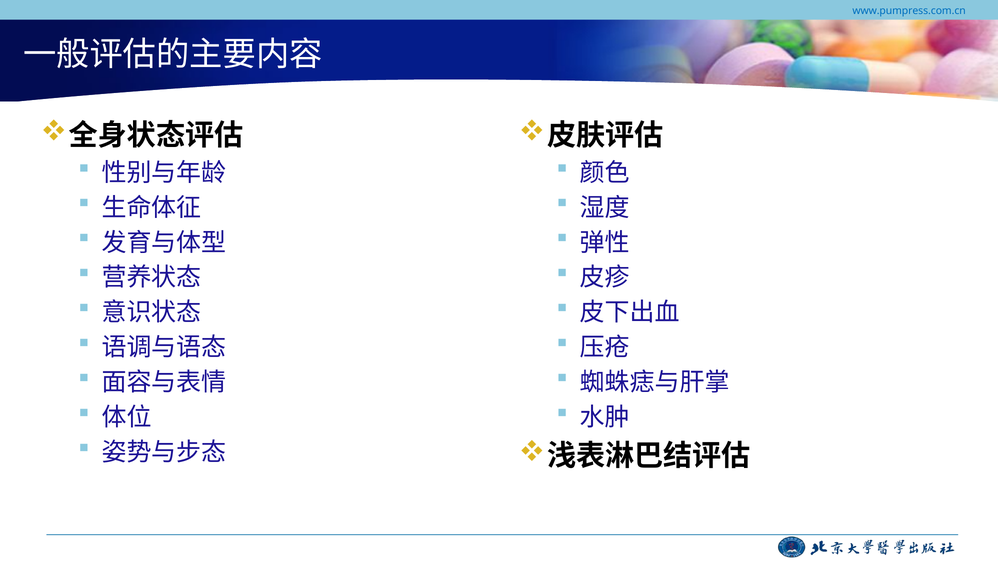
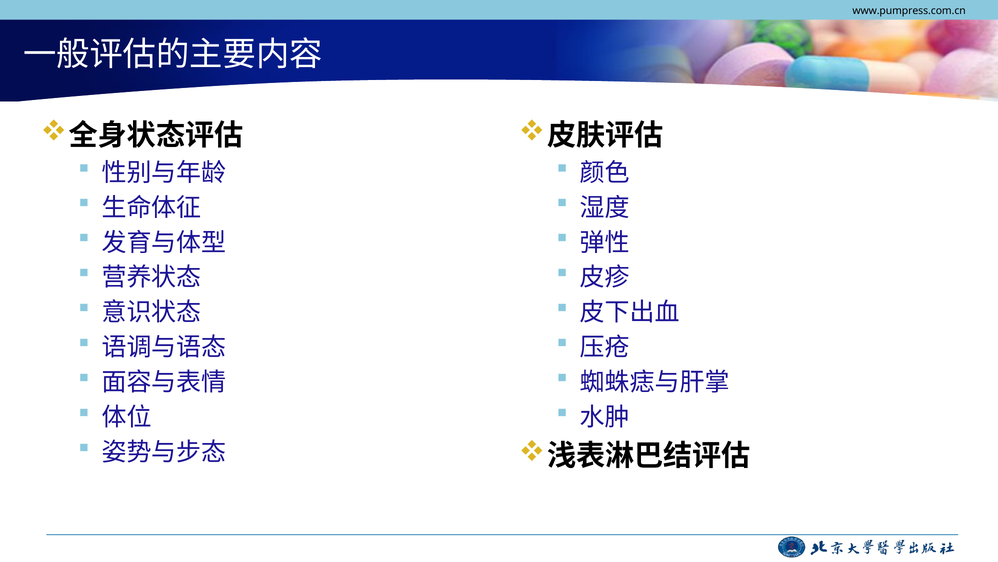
www.pumpress.com.cn colour: blue -> black
